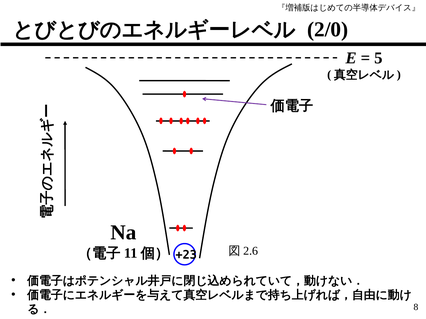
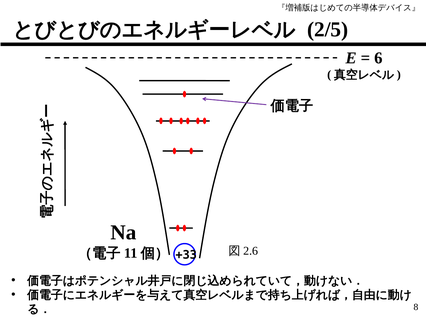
2/0: 2/0 -> 2/5
5: 5 -> 6
+23: +23 -> +33
